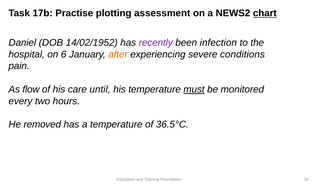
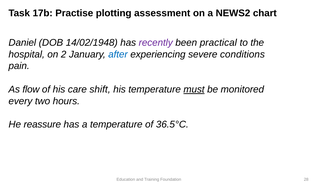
chart underline: present -> none
14/02/1952: 14/02/1952 -> 14/02/1948
infection: infection -> practical
6: 6 -> 2
after colour: orange -> blue
until: until -> shift
removed: removed -> reassure
